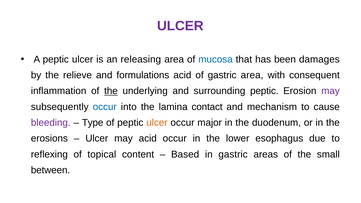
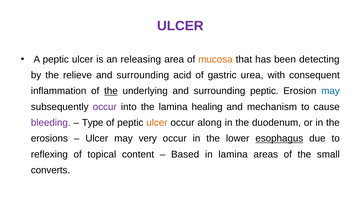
mucosa colour: blue -> orange
damages: damages -> detecting
formulations at (143, 75): formulations -> surrounding
gastric area: area -> urea
may at (330, 91) colour: purple -> blue
occur at (105, 107) colour: blue -> purple
contact: contact -> healing
major: major -> along
may acid: acid -> very
esophagus underline: none -> present
in gastric: gastric -> lamina
between: between -> converts
